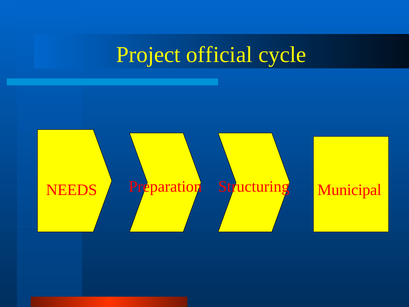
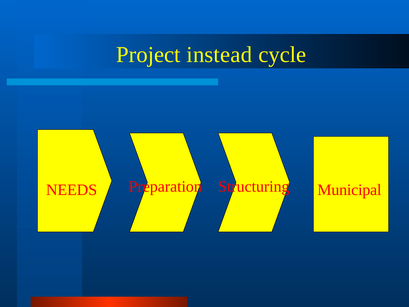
official: official -> instead
